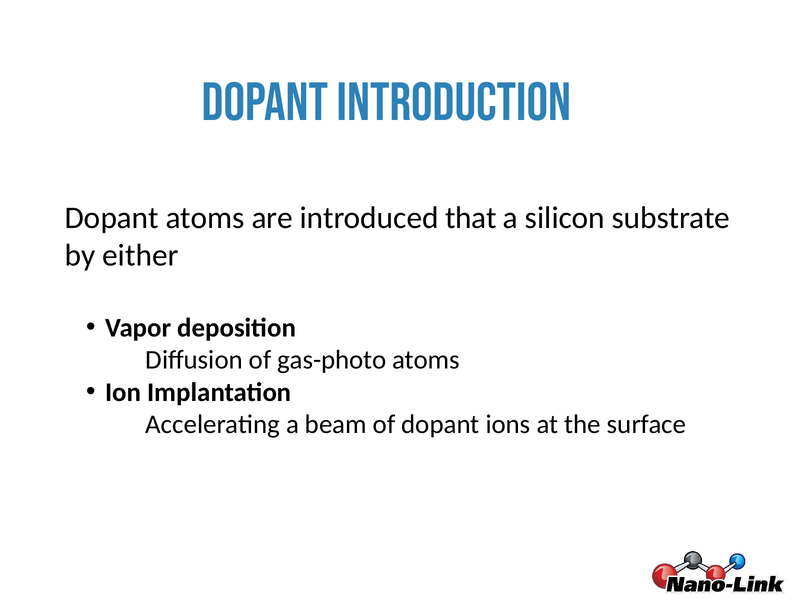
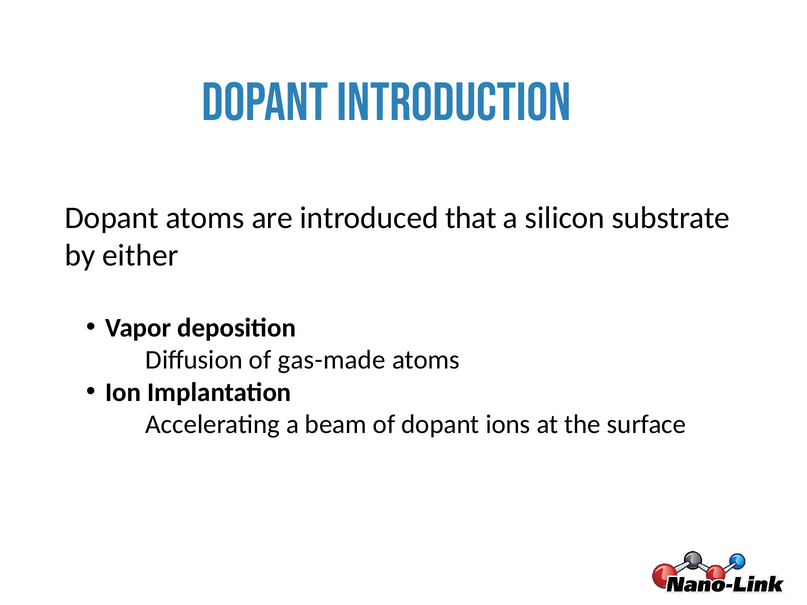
gas-photo: gas-photo -> gas-made
